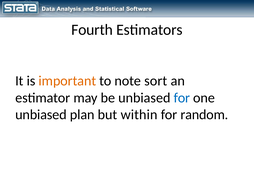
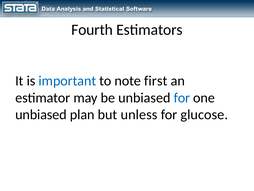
important colour: orange -> blue
sort: sort -> first
within: within -> unless
random: random -> glucose
